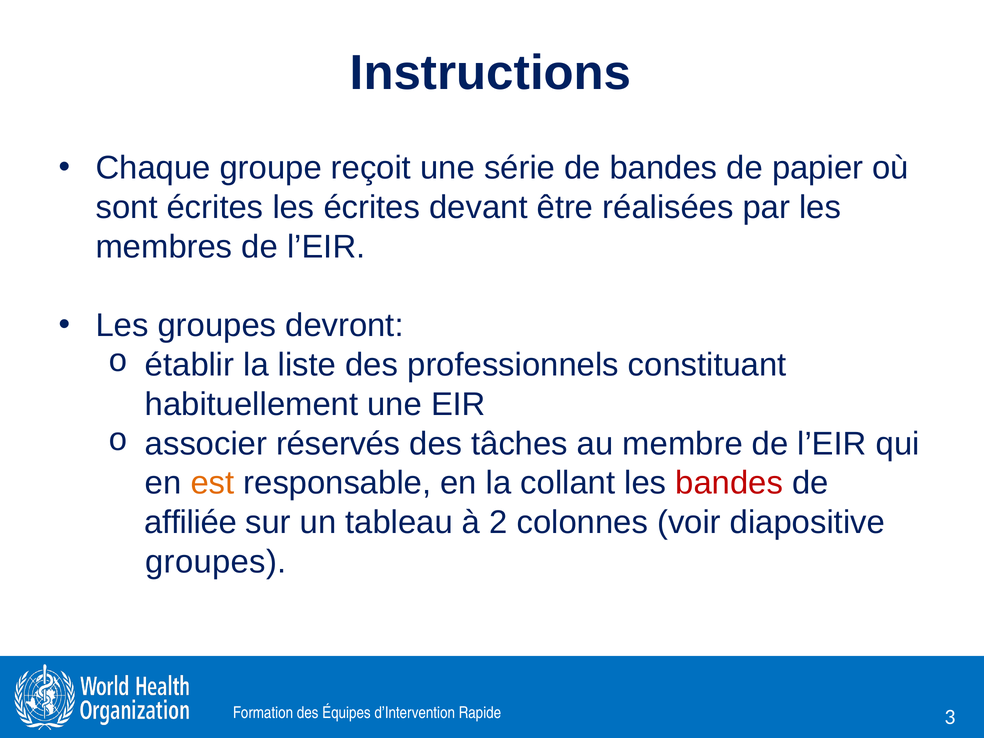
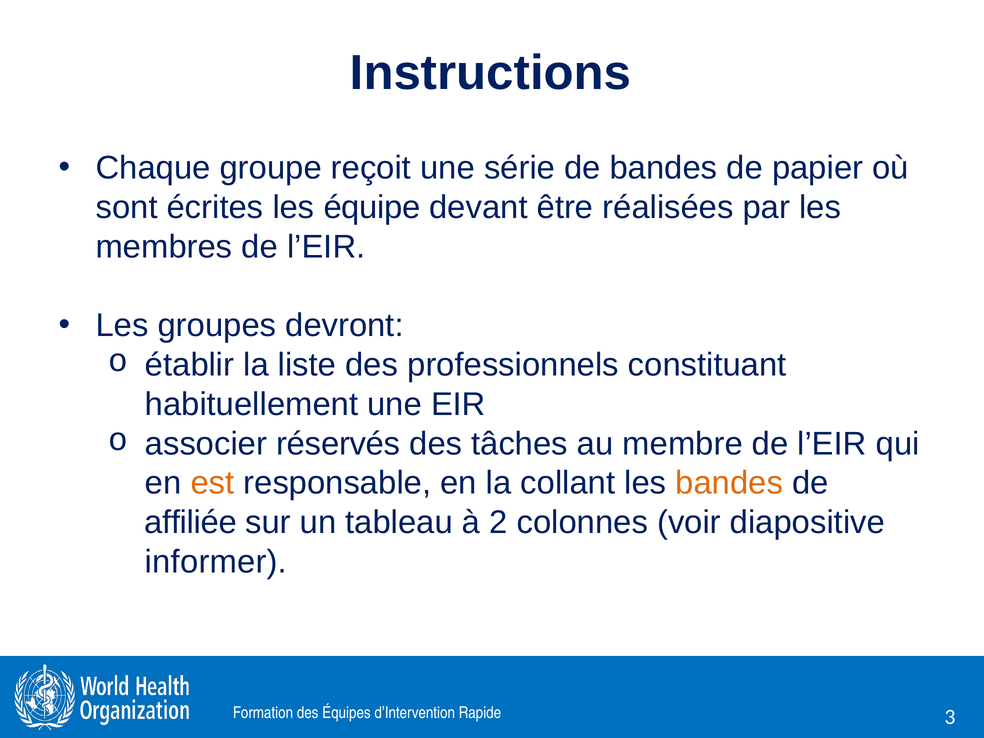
les écrites: écrites -> équipe
bandes at (729, 483) colour: red -> orange
groupes at (216, 562): groupes -> informer
